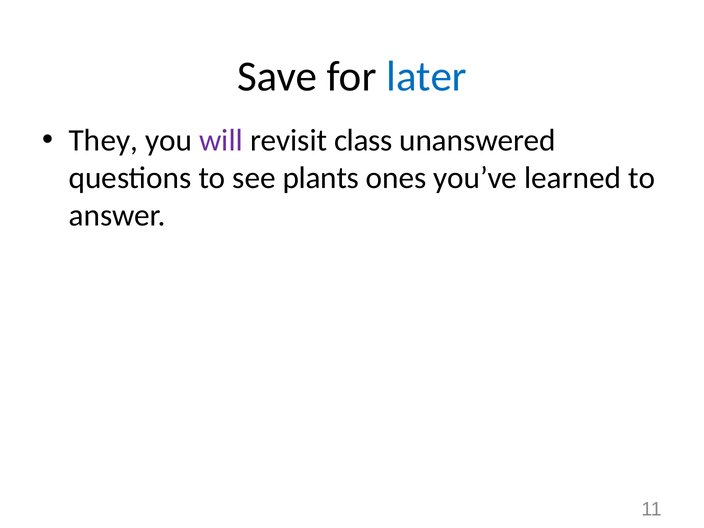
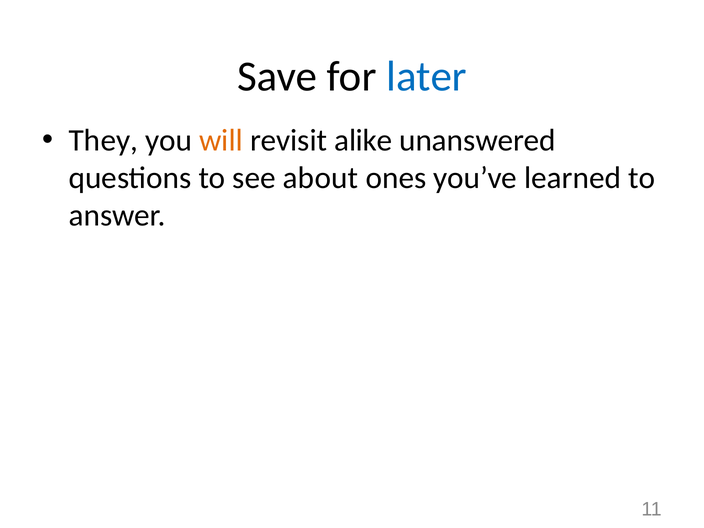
will colour: purple -> orange
class: class -> alike
plants: plants -> about
